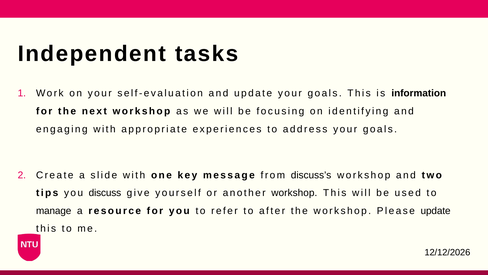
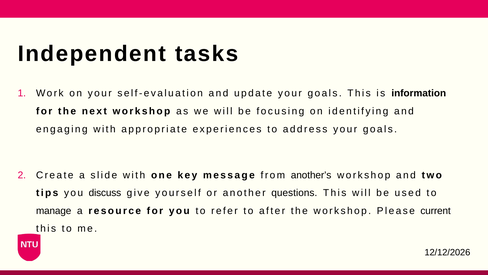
discuss’s: discuss’s -> another’s
another workshop: workshop -> questions
Please update: update -> current
